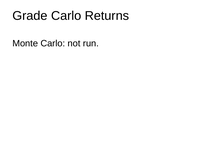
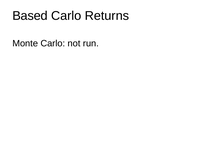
Grade: Grade -> Based
